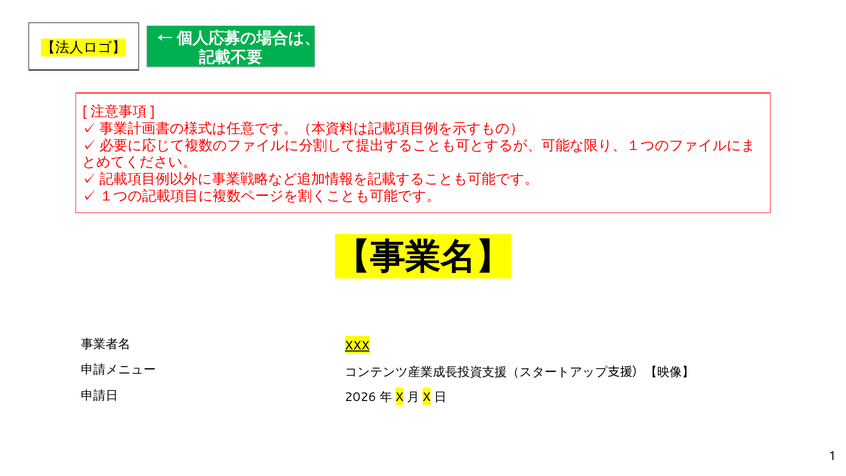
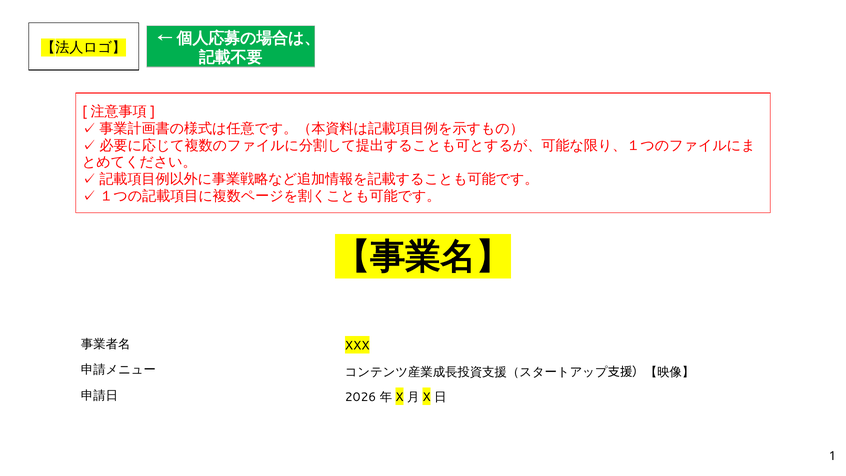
XXX underline: present -> none
